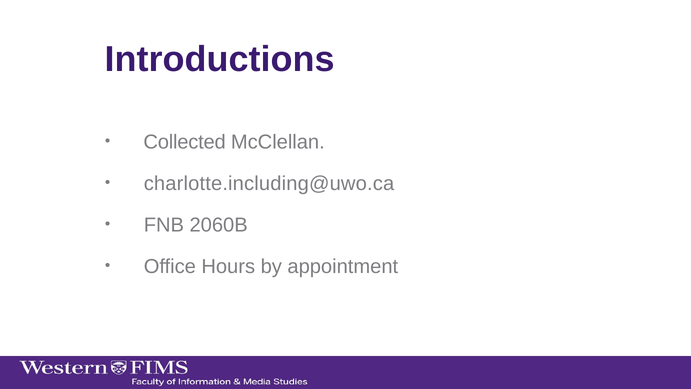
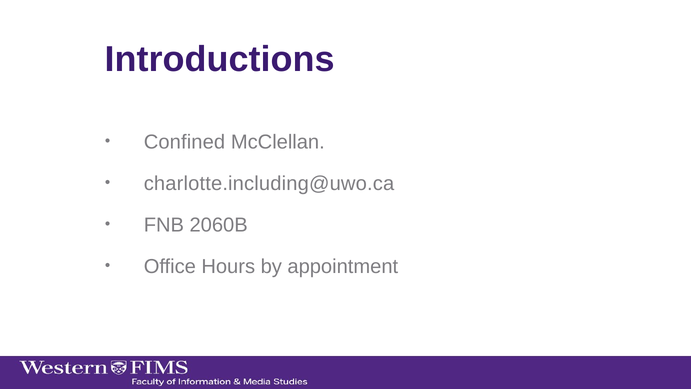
Collected: Collected -> Confined
